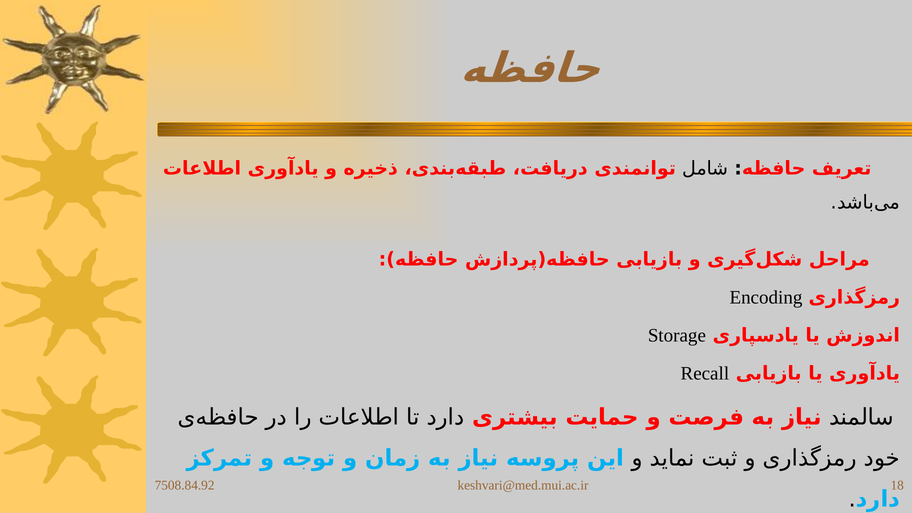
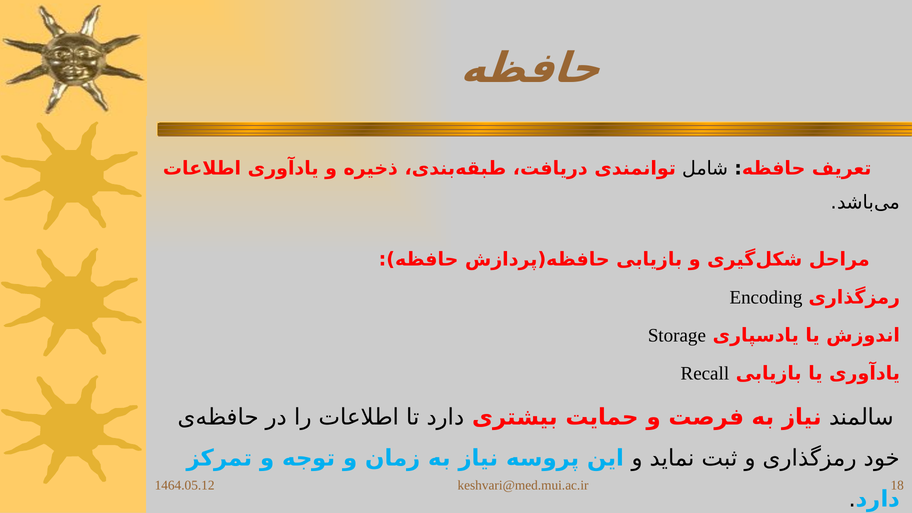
7508.84.92: 7508.84.92 -> 1464.05.12
